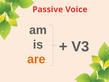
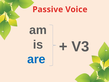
are colour: orange -> blue
